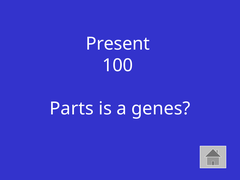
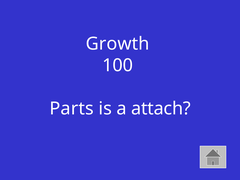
Present: Present -> Growth
genes: genes -> attach
